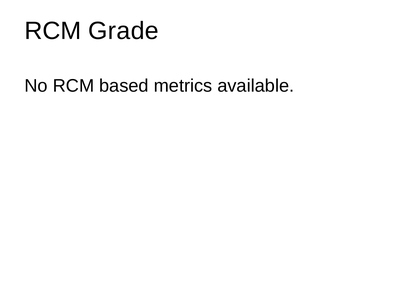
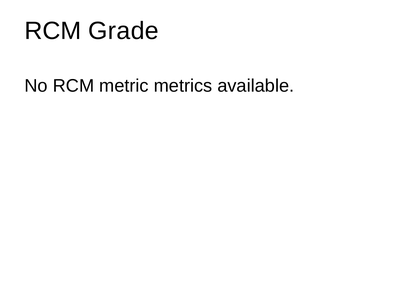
based: based -> metric
